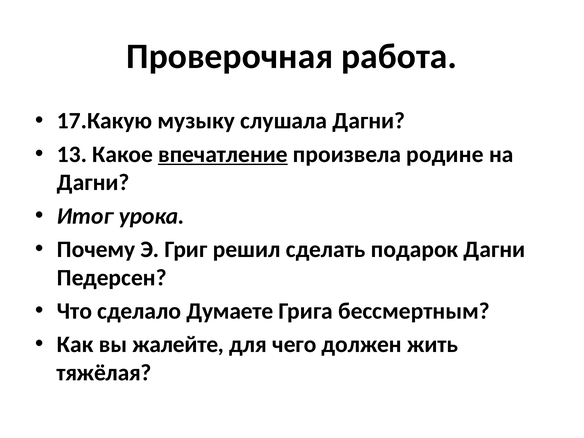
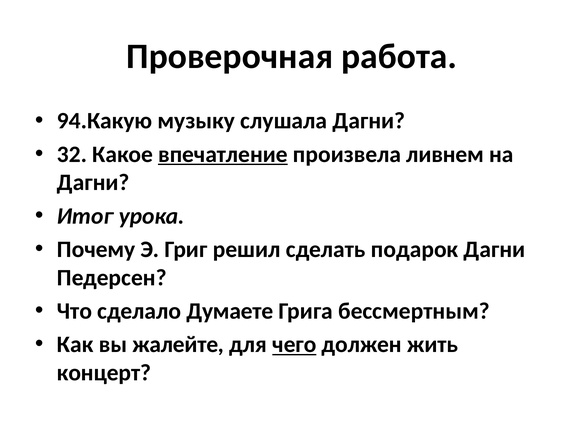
17.Какую: 17.Какую -> 94.Какую
13: 13 -> 32
родине: родине -> ливнем
чего underline: none -> present
тяжёлая: тяжёлая -> концерт
